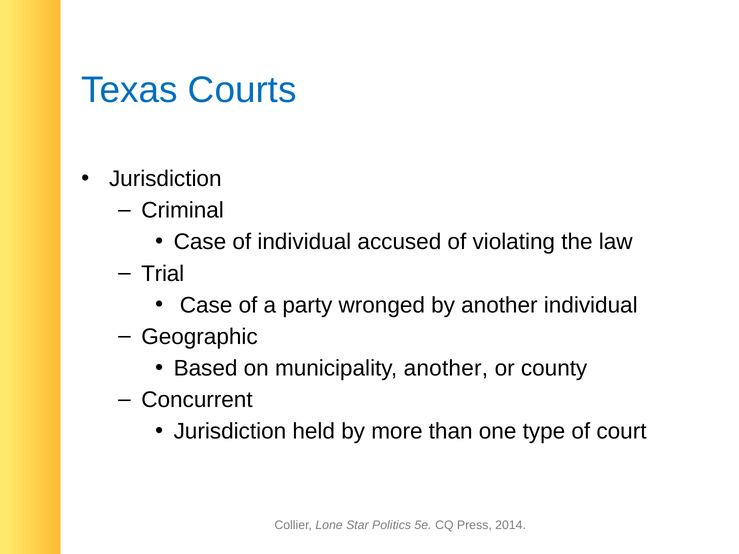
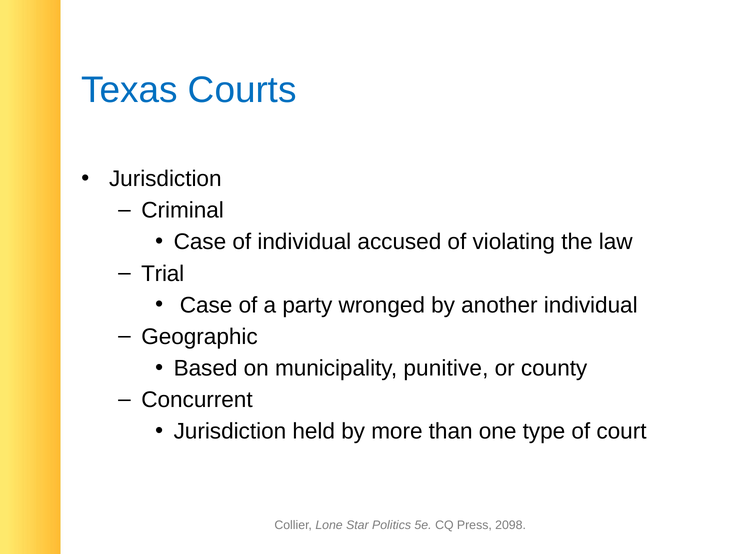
municipality another: another -> punitive
2014: 2014 -> 2098
